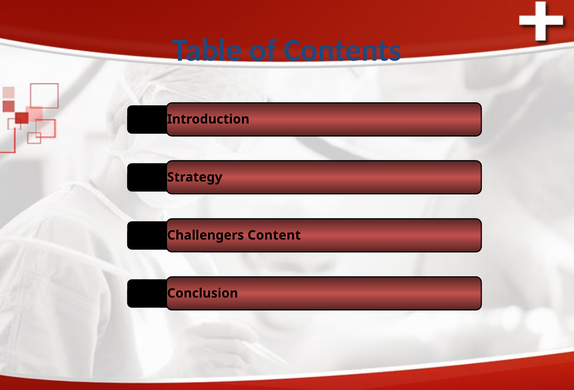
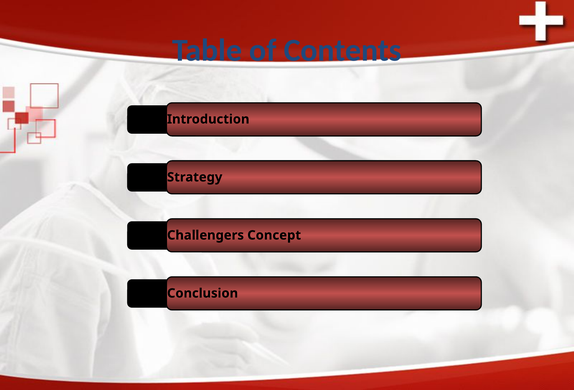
Content: Content -> Concept
